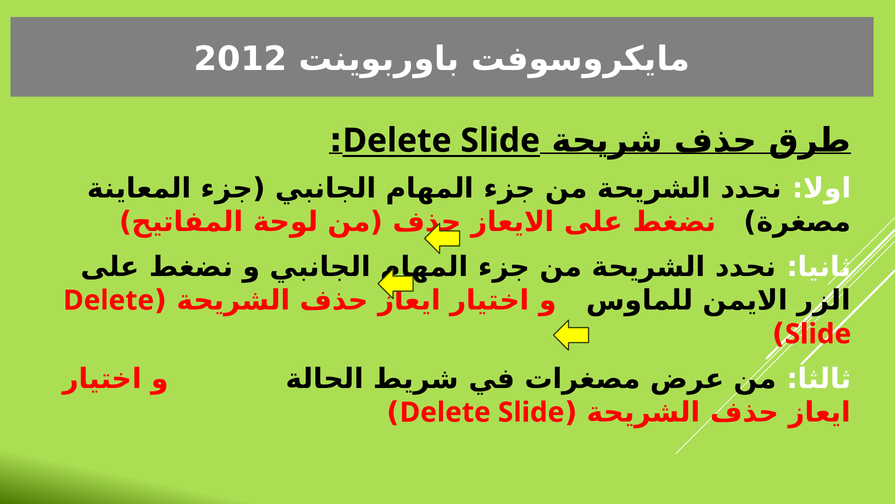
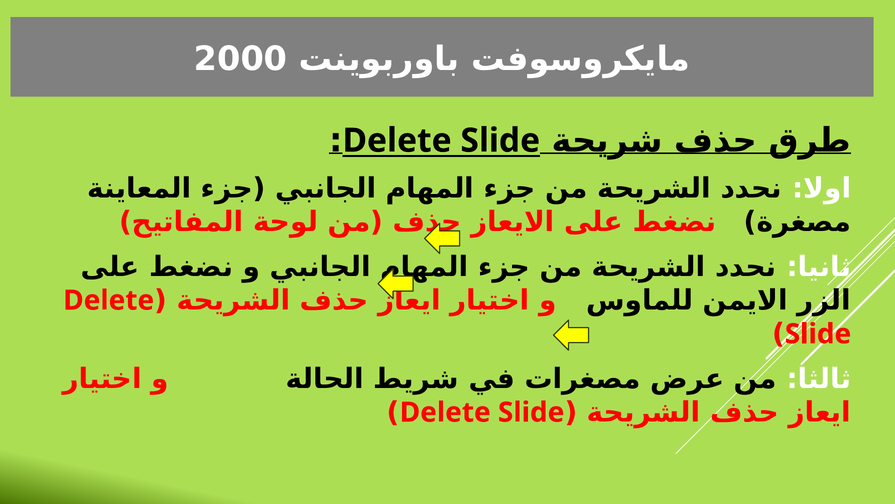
2012: 2012 -> 2000
